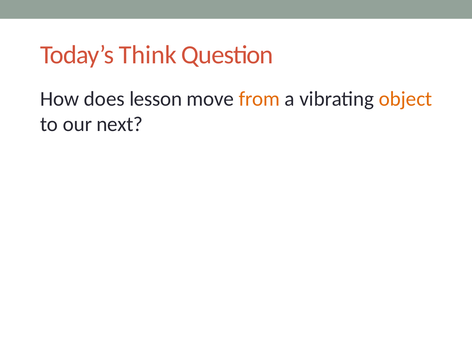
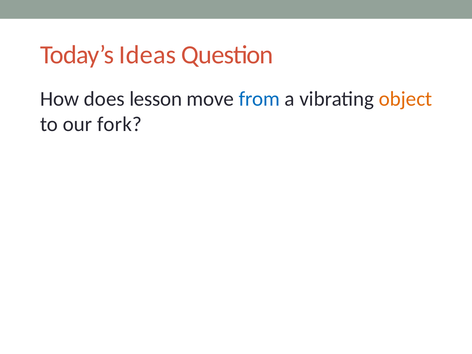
Think: Think -> Ideas
from colour: orange -> blue
next: next -> fork
